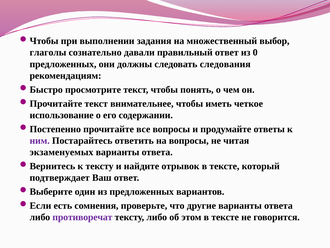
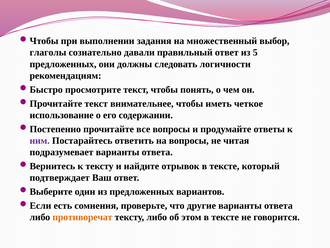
0: 0 -> 5
следования: следования -> логичности
экзаменуемых: экзаменуемых -> подразумевает
противоречат colour: purple -> orange
